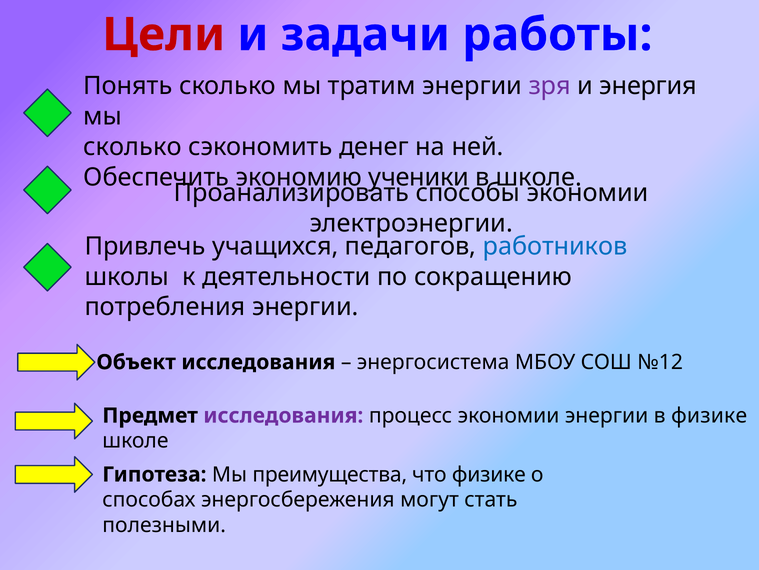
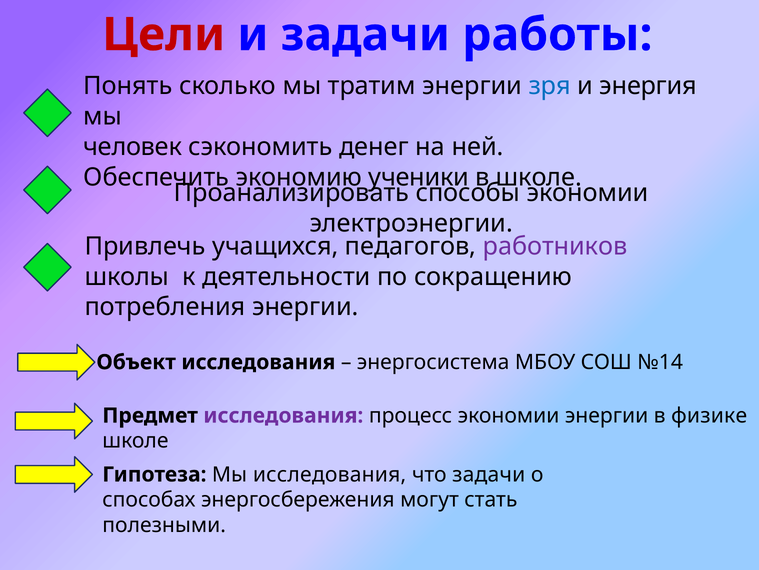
зря colour: purple -> blue
сколько at (133, 147): сколько -> человек
работников colour: blue -> purple
№12: №12 -> №14
Мы преимущества: преимущества -> исследования
что физике: физике -> задачи
